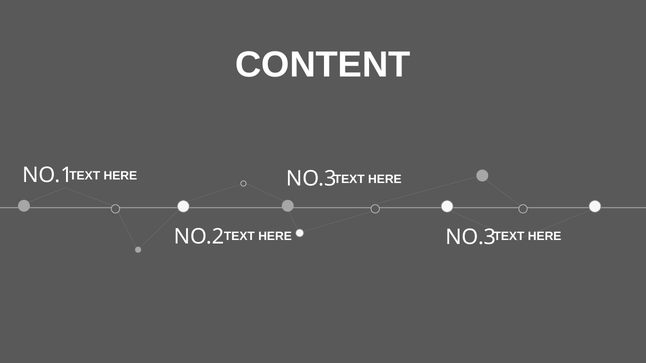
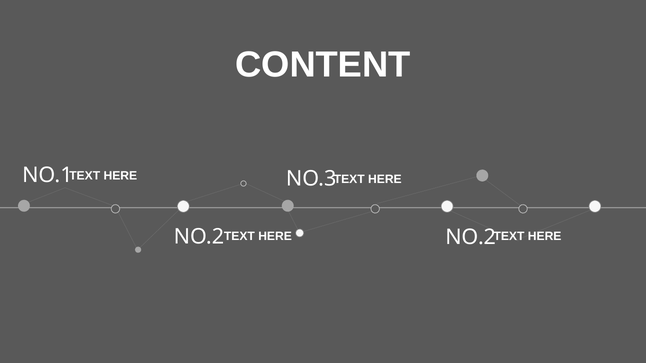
NO.3 at (471, 238): NO.3 -> NO.2
